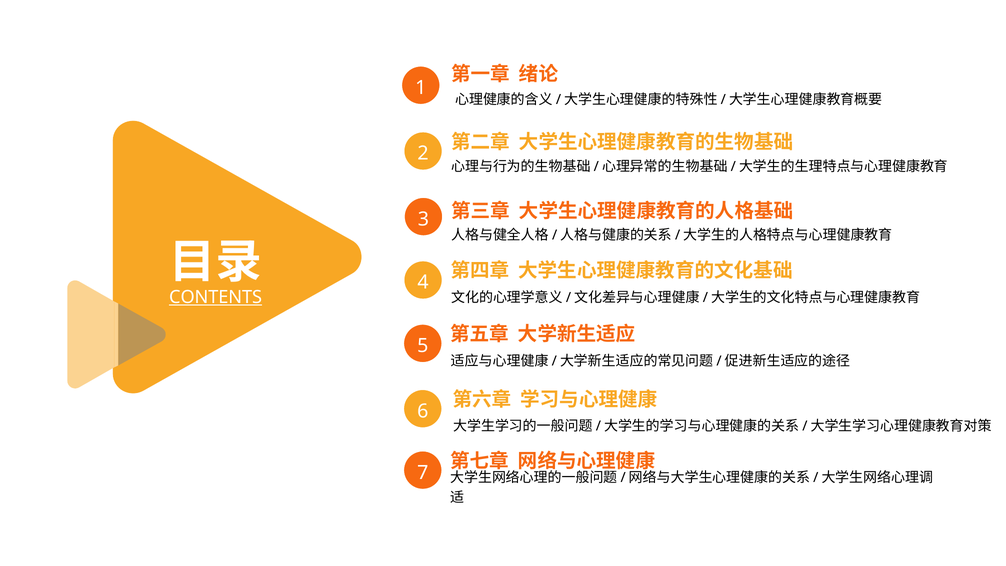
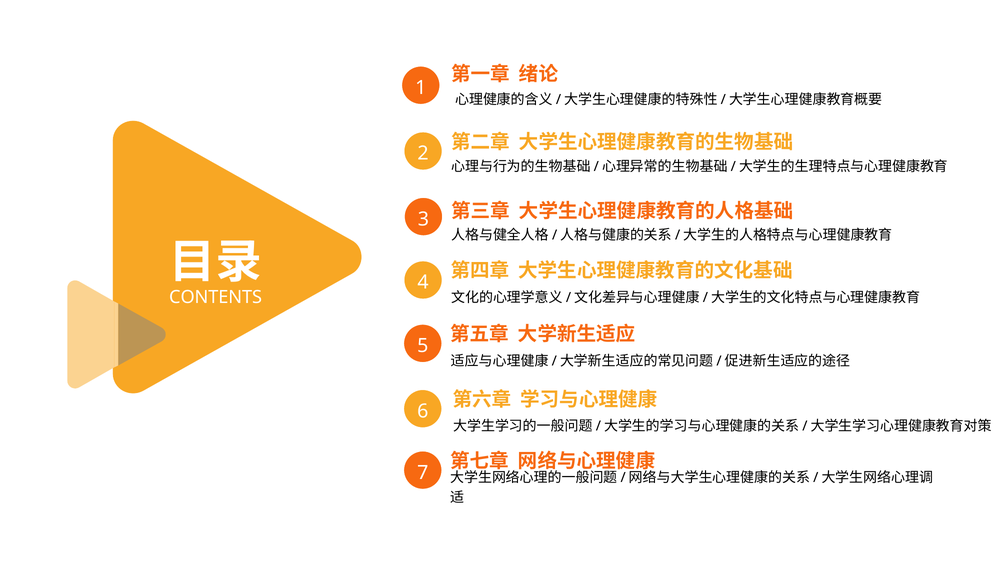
CONTENTS underline: present -> none
